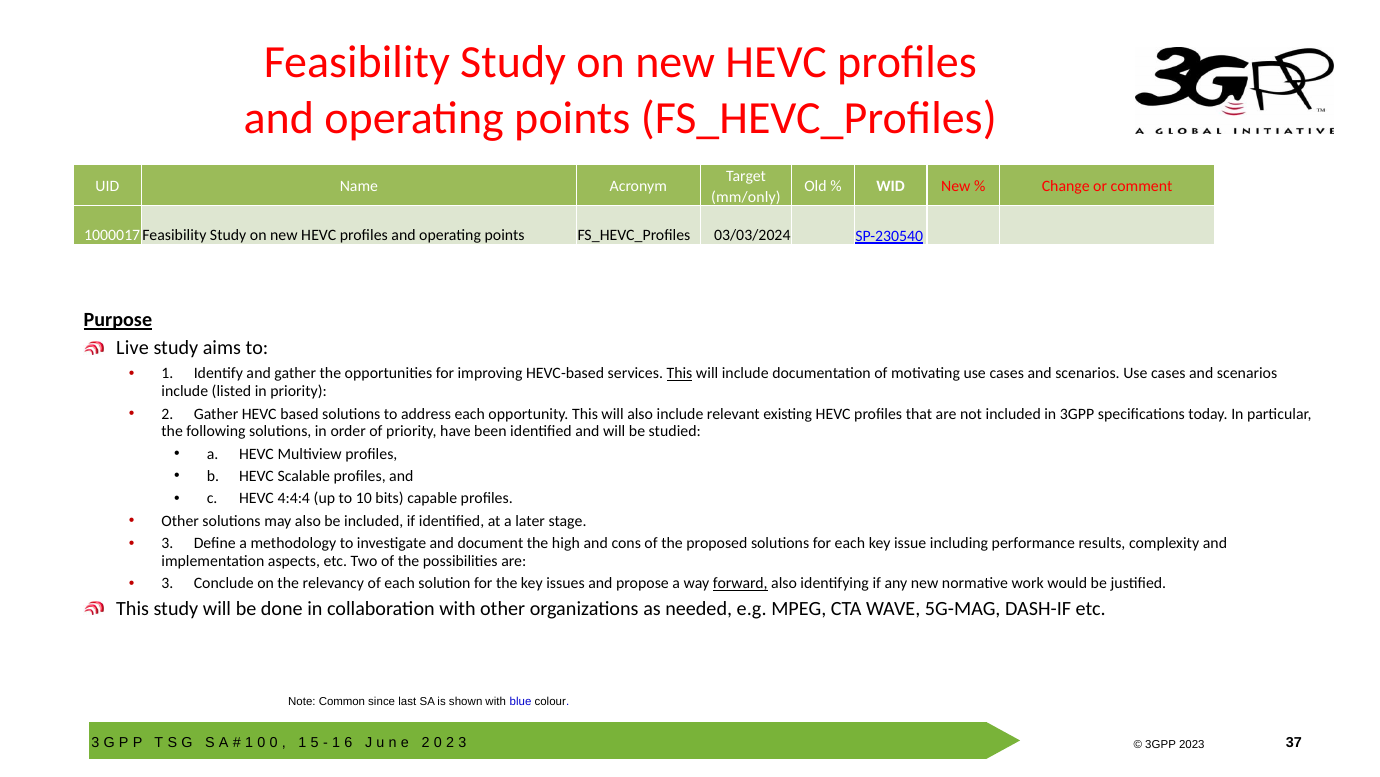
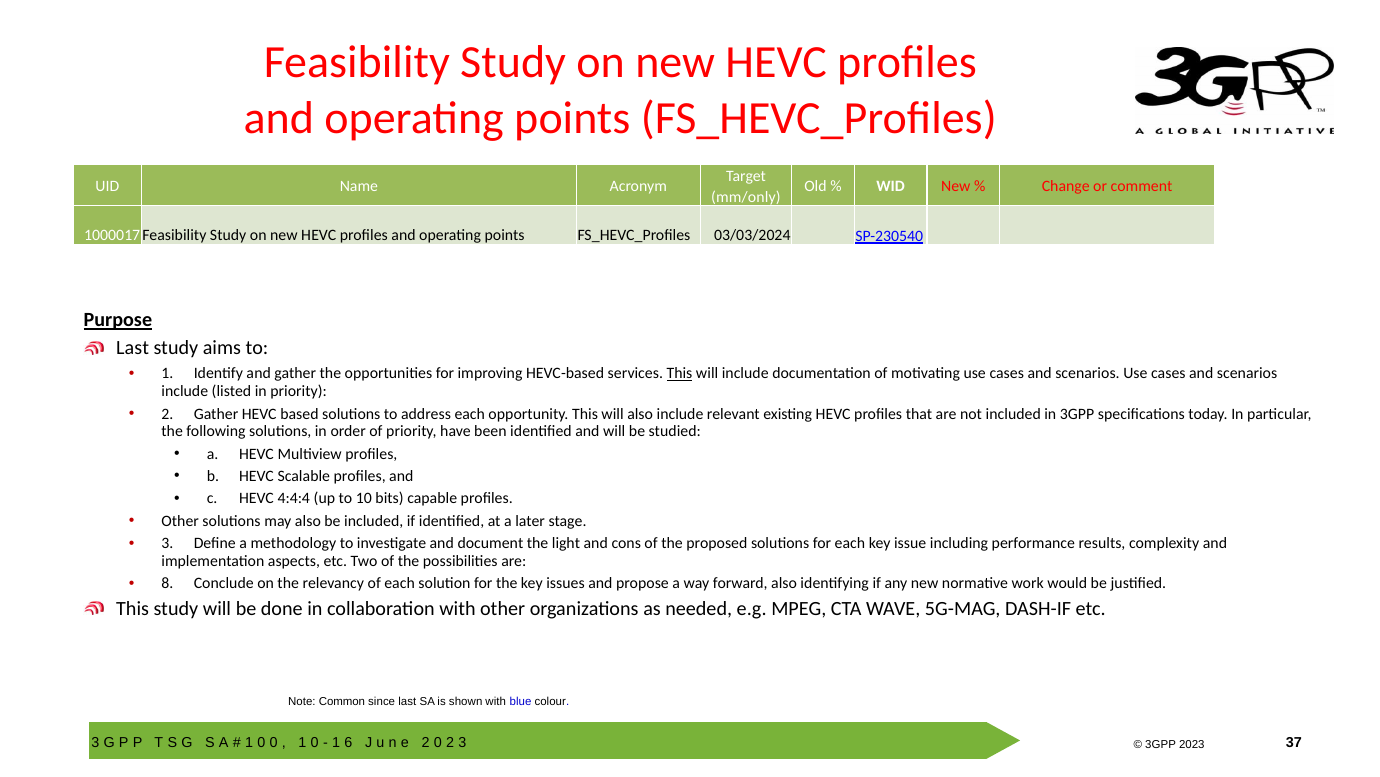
Live at (133, 348): Live -> Last
high: high -> light
3 at (167, 583): 3 -> 8
forward underline: present -> none
5 at (315, 742): 5 -> 0
